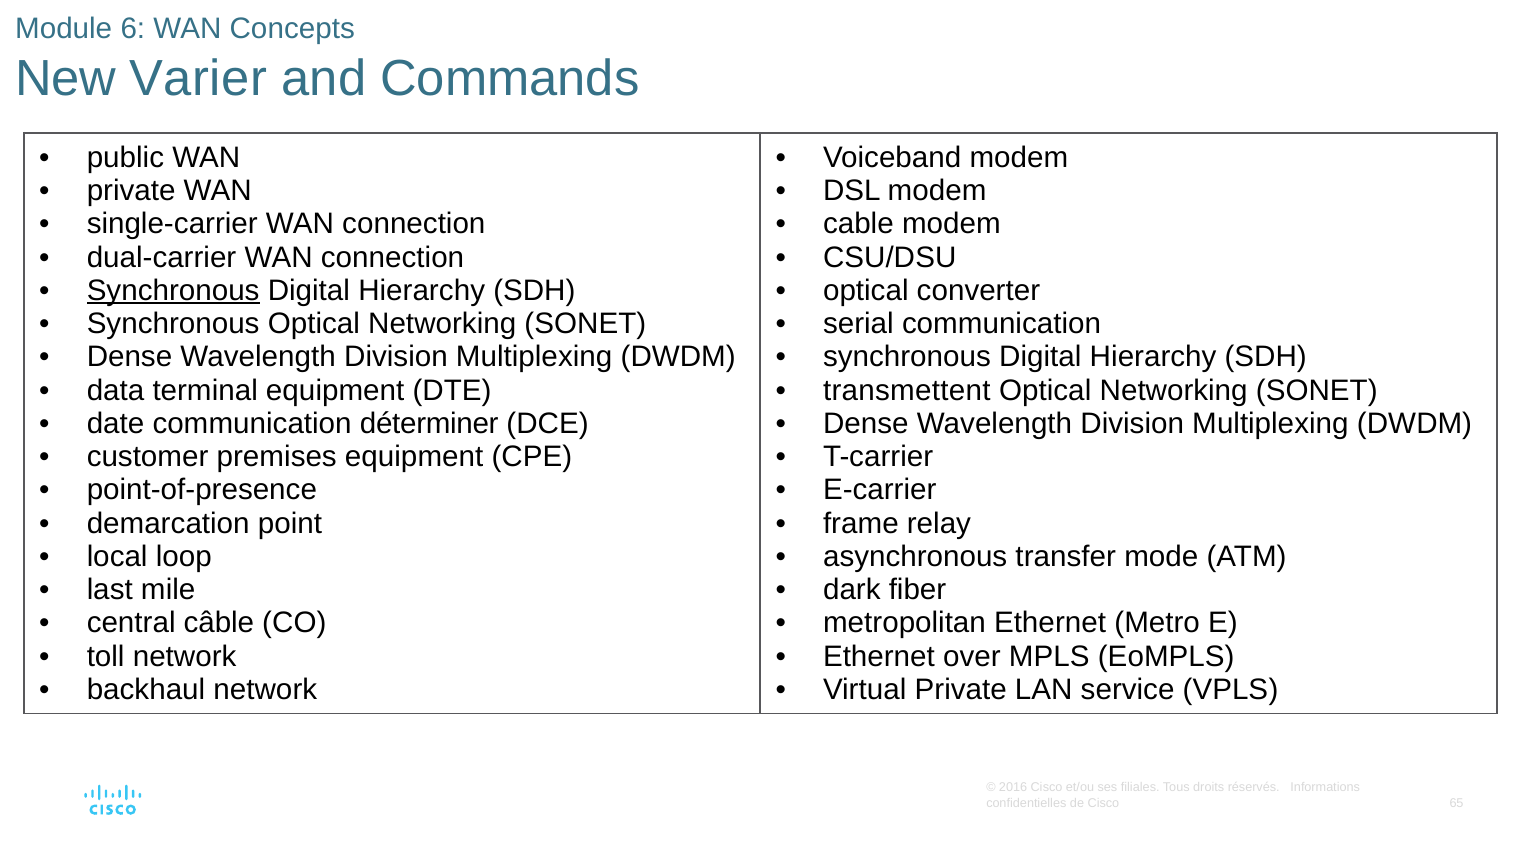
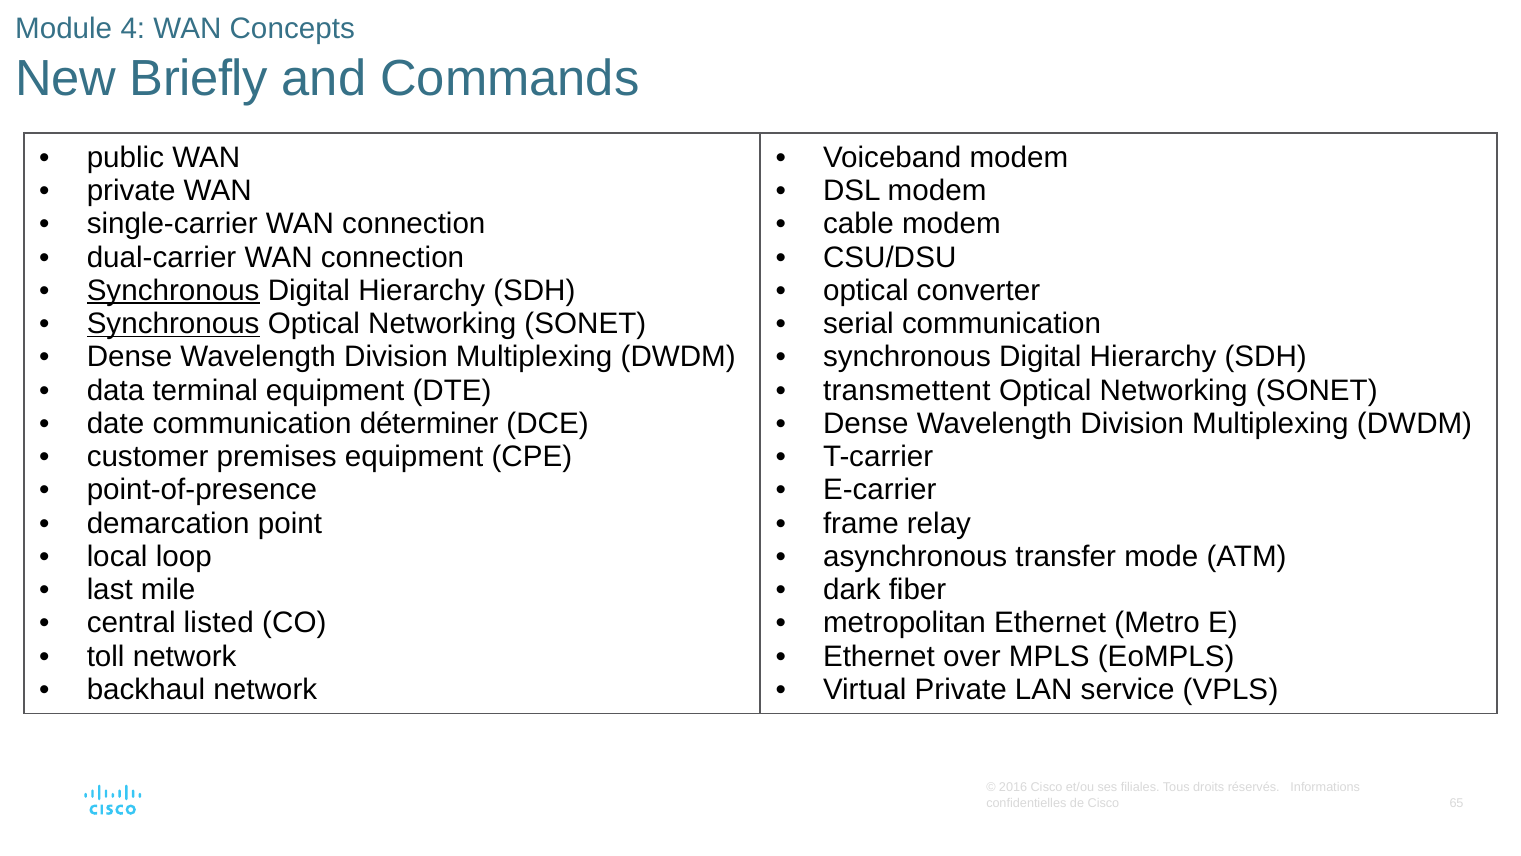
6: 6 -> 4
Varier: Varier -> Briefly
Synchronous at (173, 324) underline: none -> present
câble: câble -> listed
